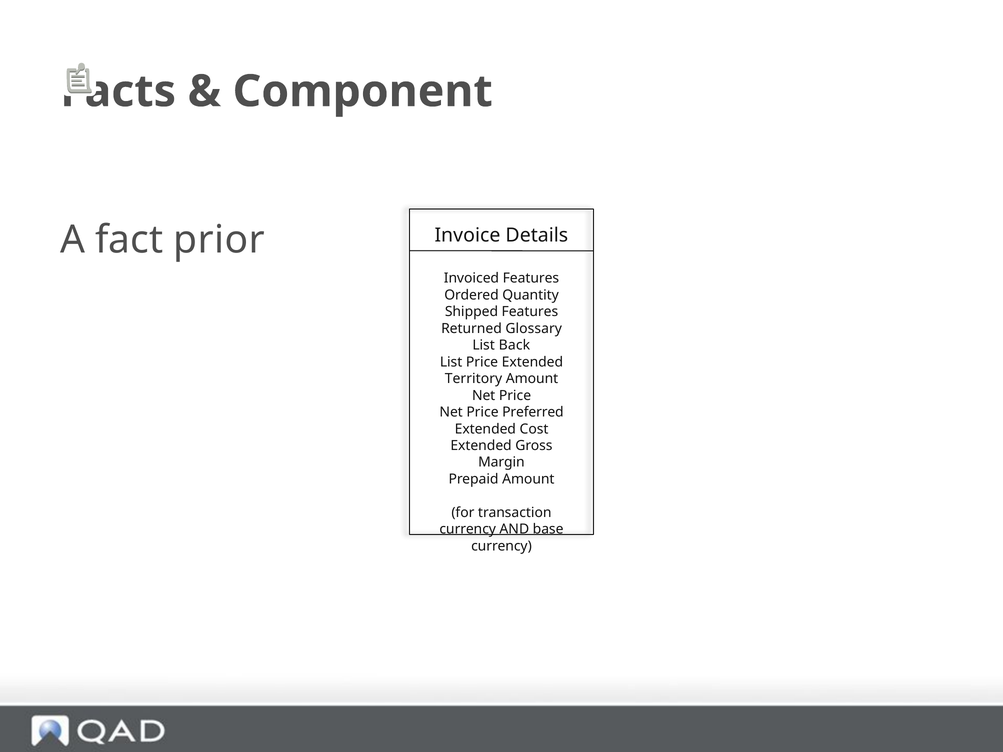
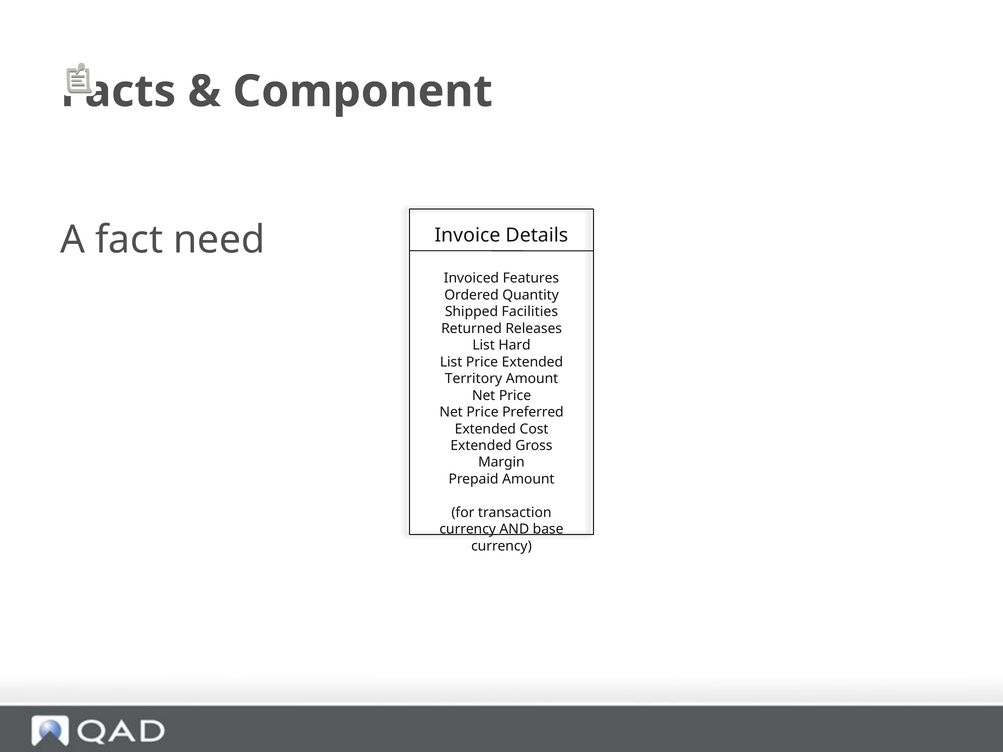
prior: prior -> need
Shipped Features: Features -> Facilities
Glossary: Glossary -> Releases
Back: Back -> Hard
